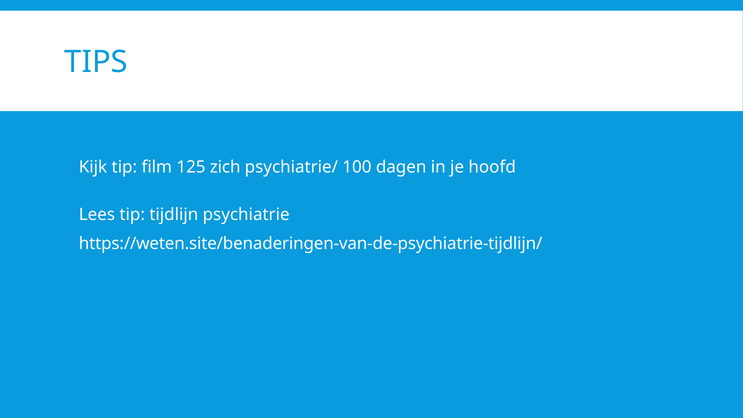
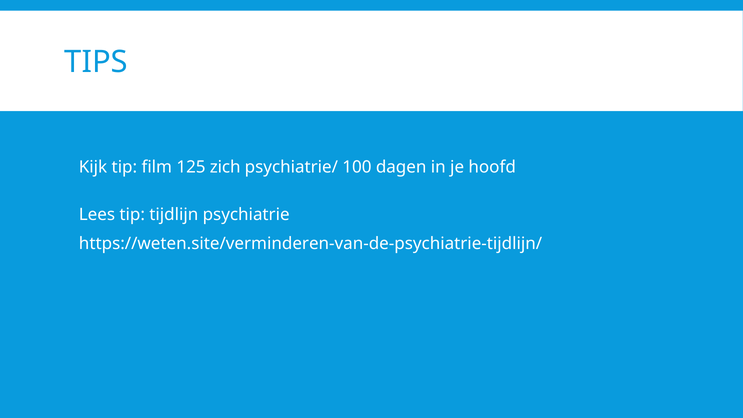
https://weten.site/benaderingen-van-de-psychiatrie-tijdlijn/: https://weten.site/benaderingen-van-de-psychiatrie-tijdlijn/ -> https://weten.site/verminderen-van-de-psychiatrie-tijdlijn/
